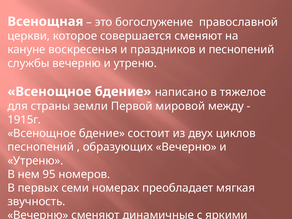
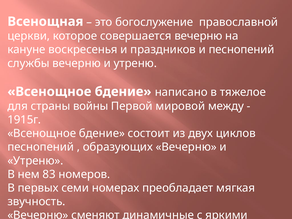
совершается сменяют: сменяют -> вечерню
земли: земли -> войны
95: 95 -> 83
